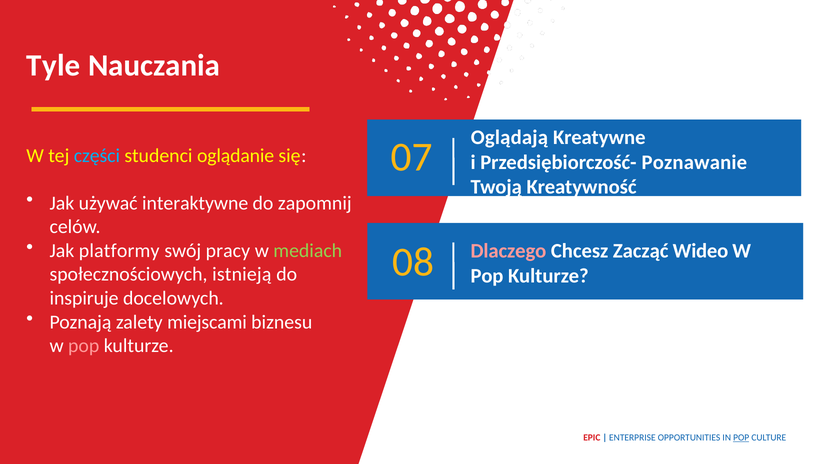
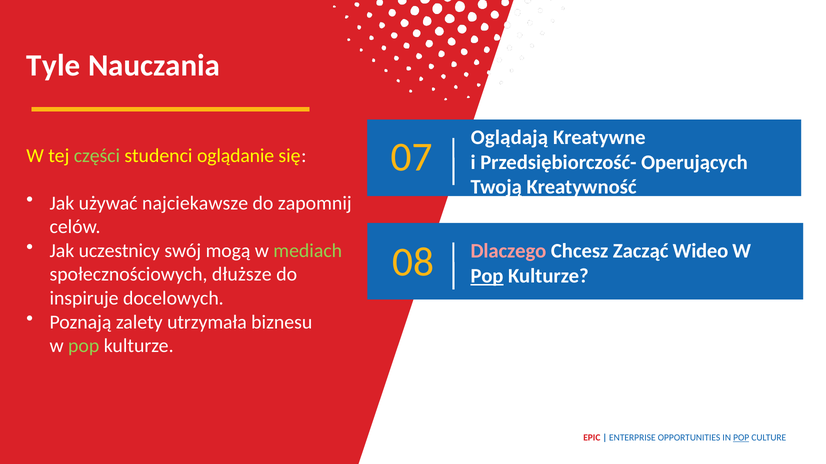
części colour: light blue -> light green
Poznawanie: Poznawanie -> Operujących
interaktywne: interaktywne -> najciekawsze
platformy: platformy -> uczestnicy
pracy: pracy -> mogą
istnieją: istnieją -> dłuższe
Pop at (487, 276) underline: none -> present
miejscami: miejscami -> utrzymała
pop at (84, 346) colour: pink -> light green
